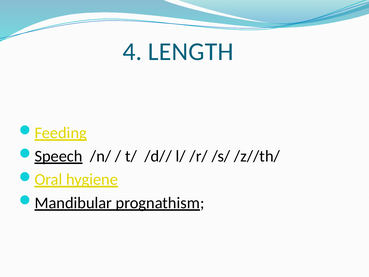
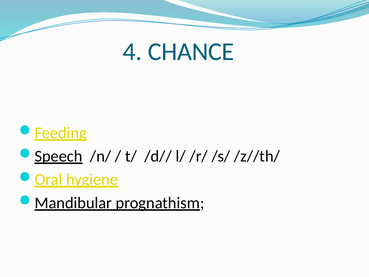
LENGTH: LENGTH -> CHANCE
